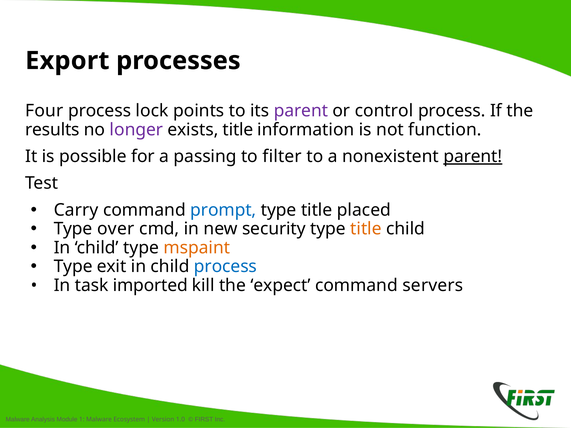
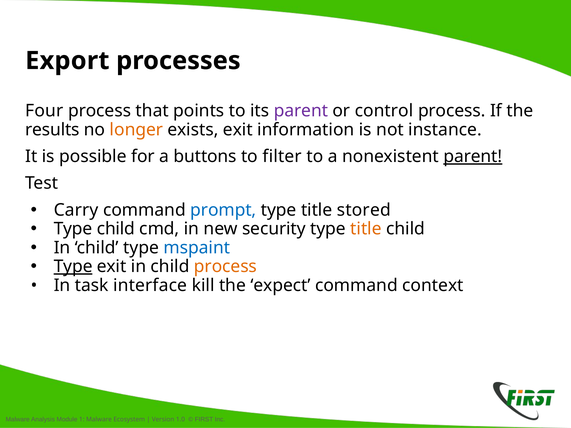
lock: lock -> that
longer colour: purple -> orange
exists title: title -> exit
function: function -> instance
passing: passing -> buttons
placed: placed -> stored
Type over: over -> child
mspaint colour: orange -> blue
Type at (73, 267) underline: none -> present
process at (225, 267) colour: blue -> orange
imported: imported -> interface
servers: servers -> context
